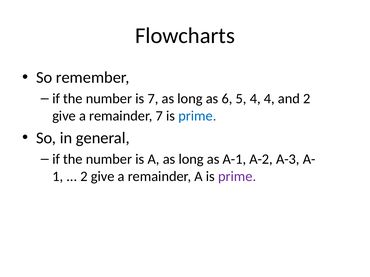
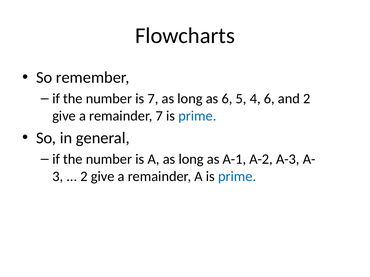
4 4: 4 -> 6
1: 1 -> 3
prime at (237, 177) colour: purple -> blue
